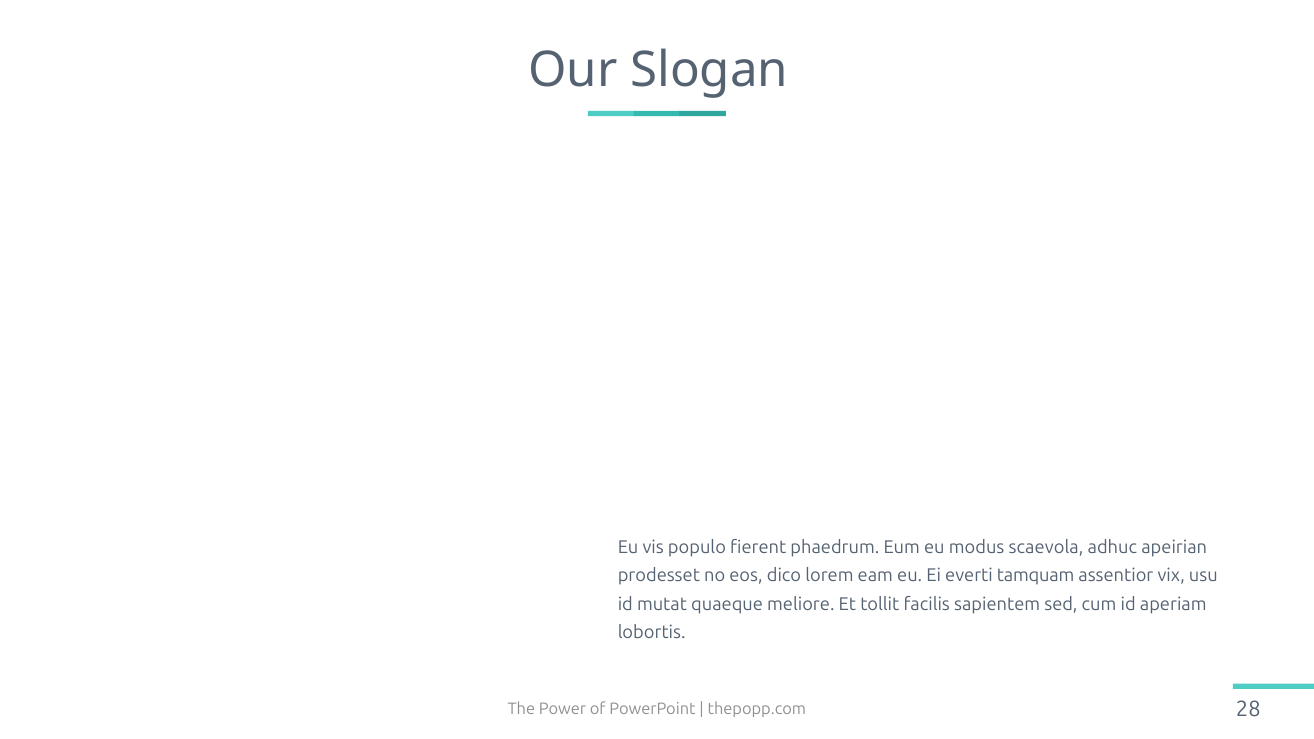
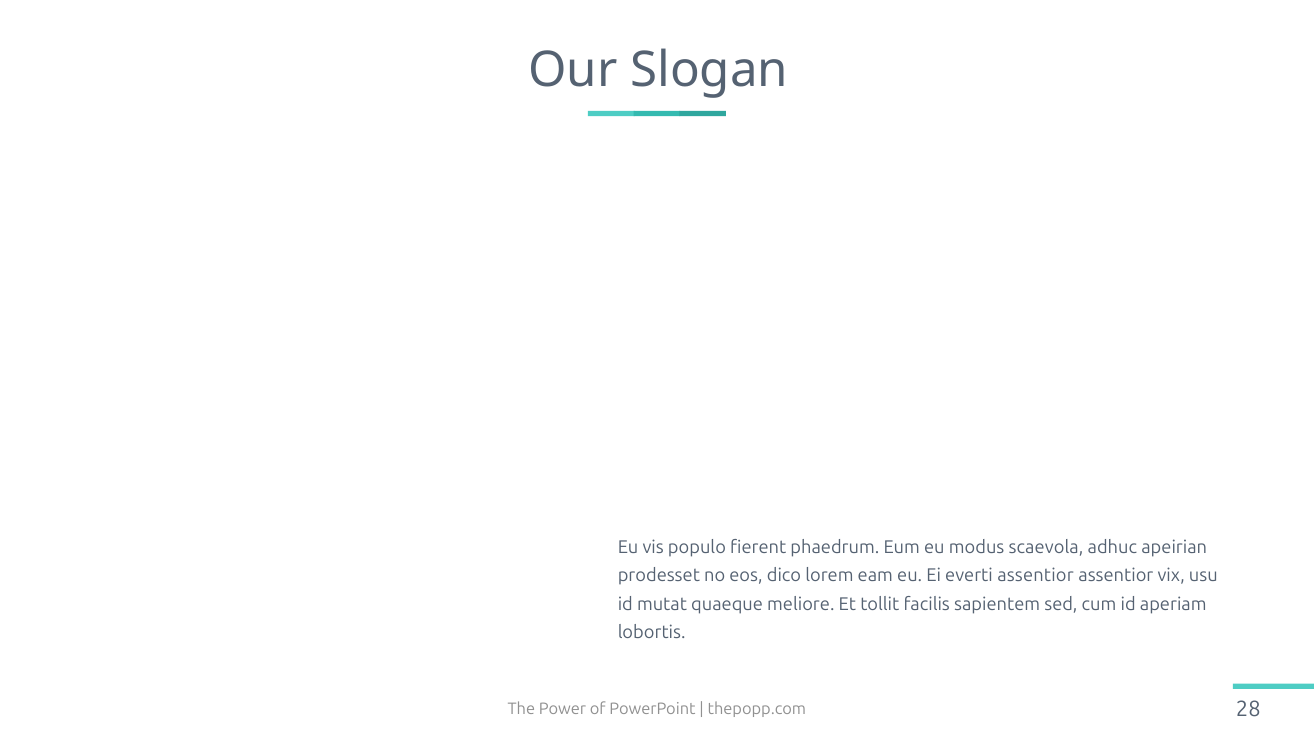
everti tamquam: tamquam -> assentior
